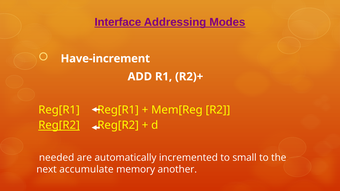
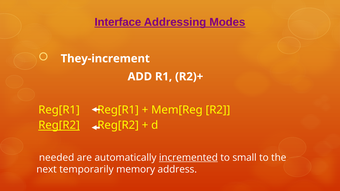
Have-increment: Have-increment -> They-increment
incremented underline: none -> present
accumulate: accumulate -> temporarily
another: another -> address
